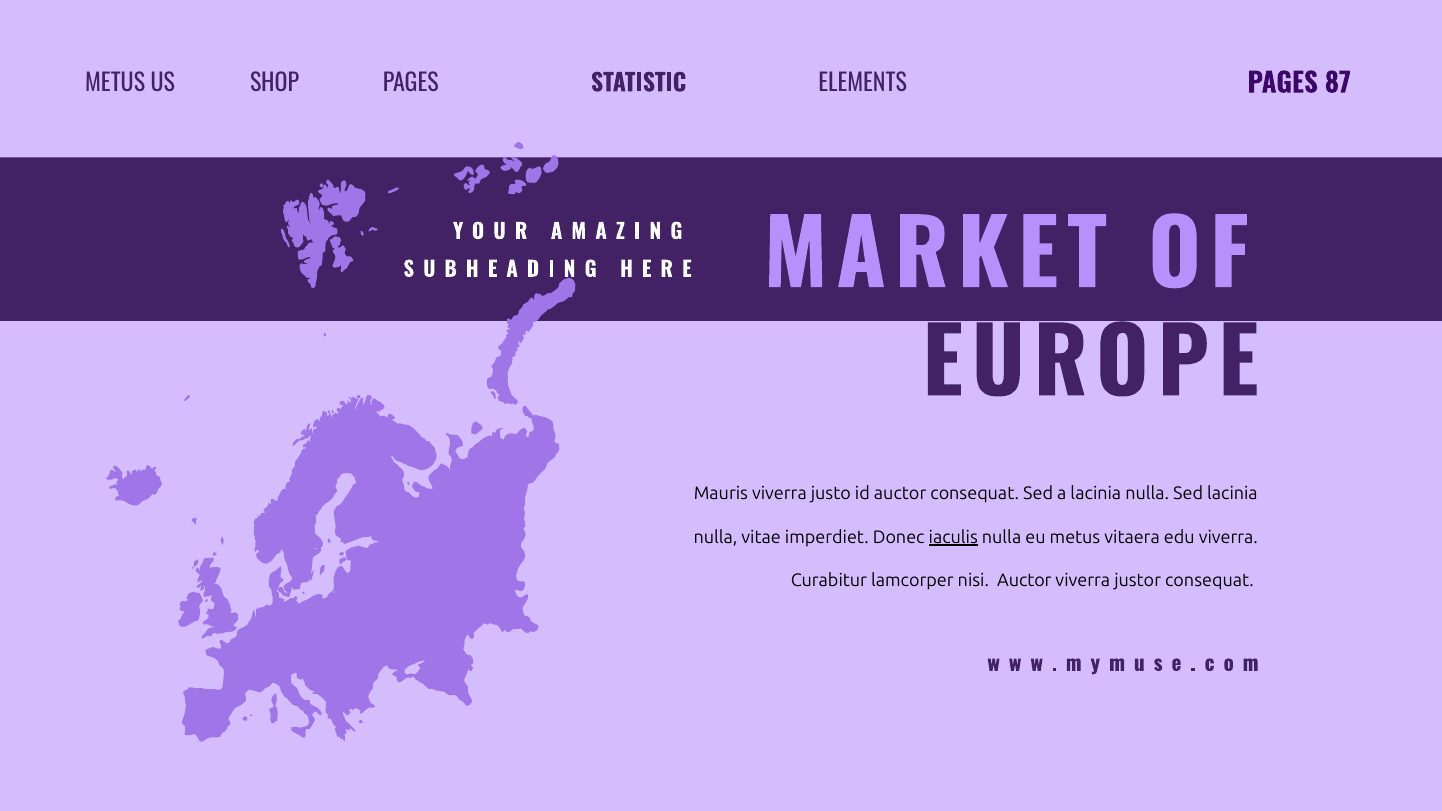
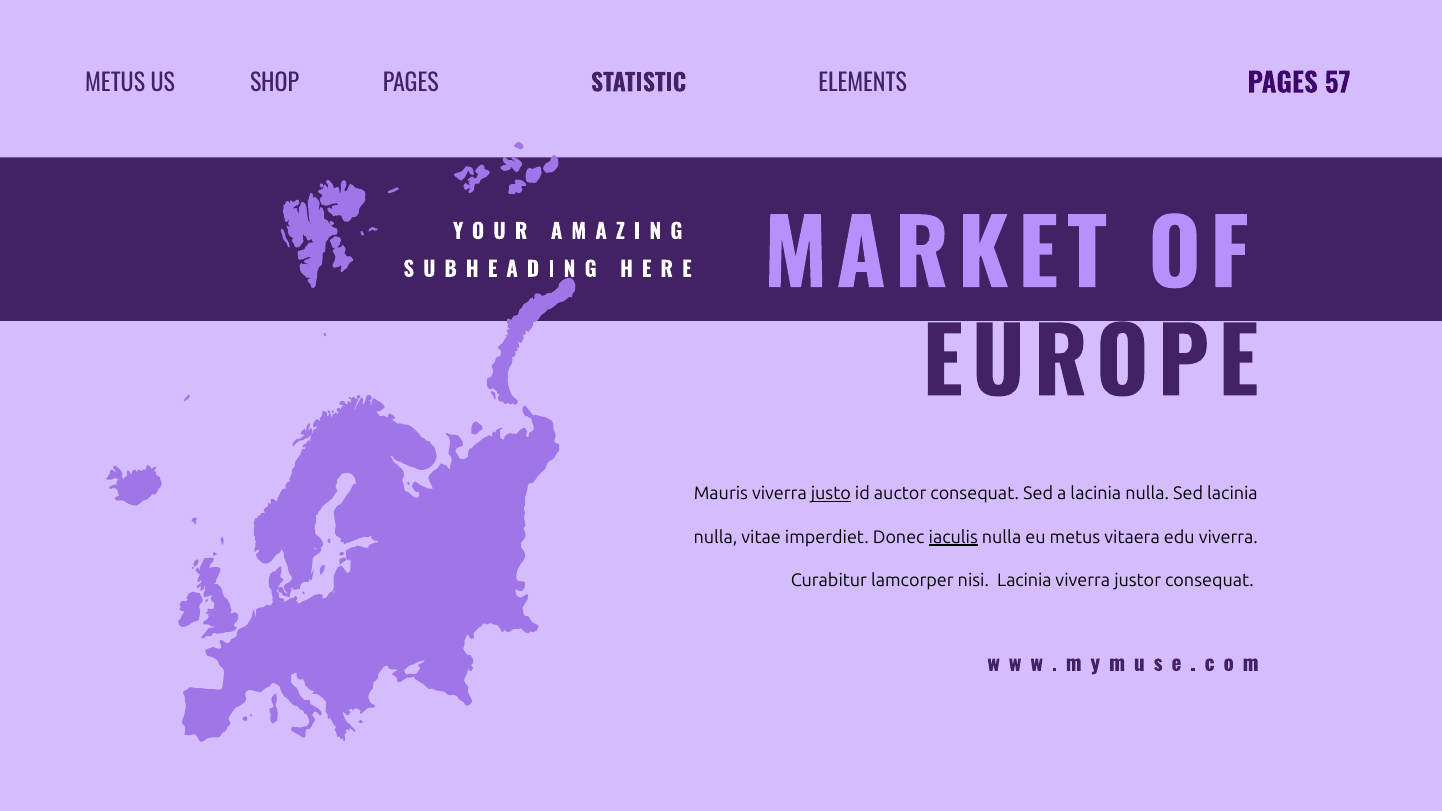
87: 87 -> 57
justo underline: none -> present
nisi Auctor: Auctor -> Lacinia
